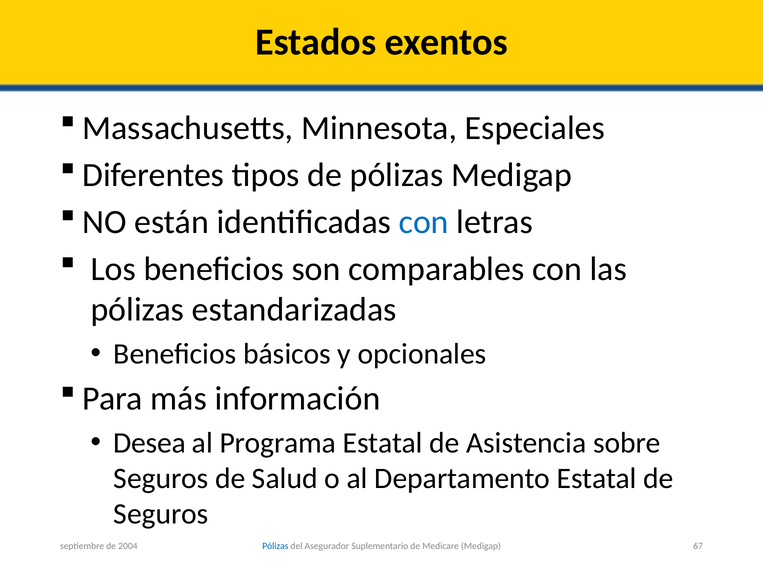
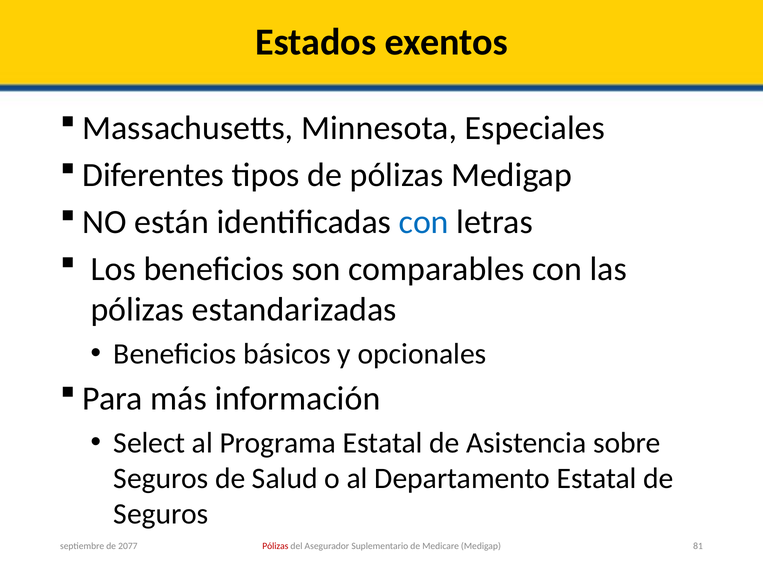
Desea: Desea -> Select
Pólizas at (275, 546) colour: blue -> red
67: 67 -> 81
2004: 2004 -> 2077
